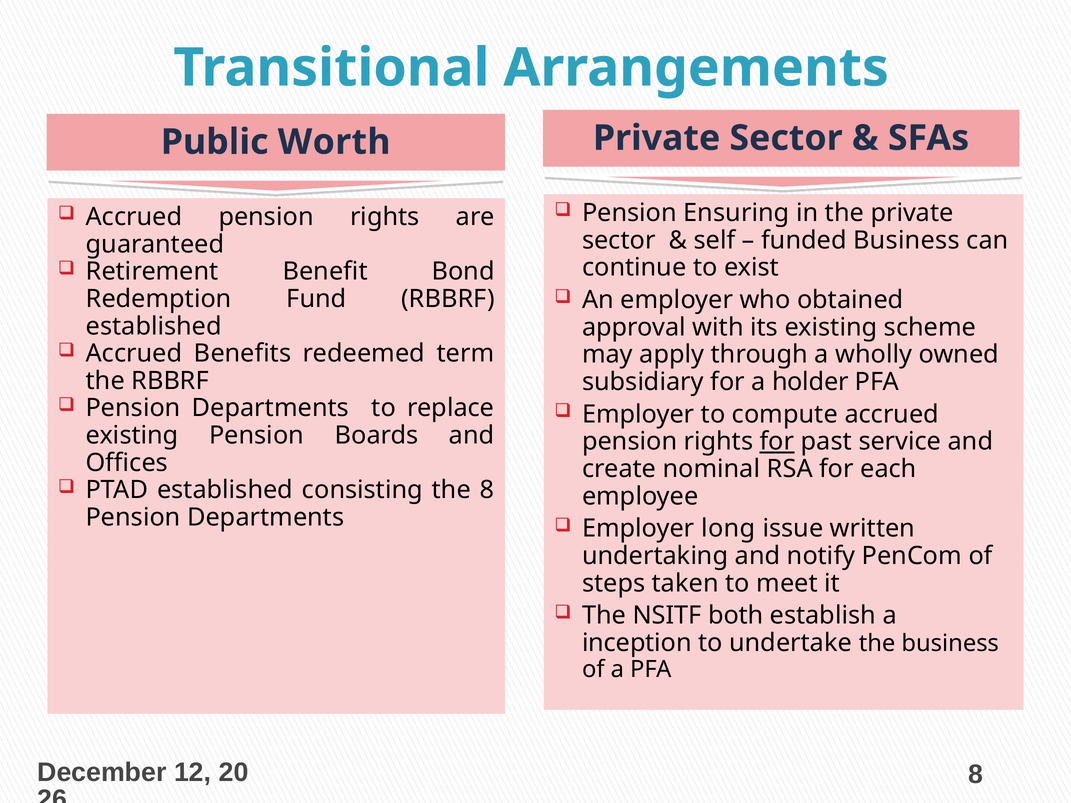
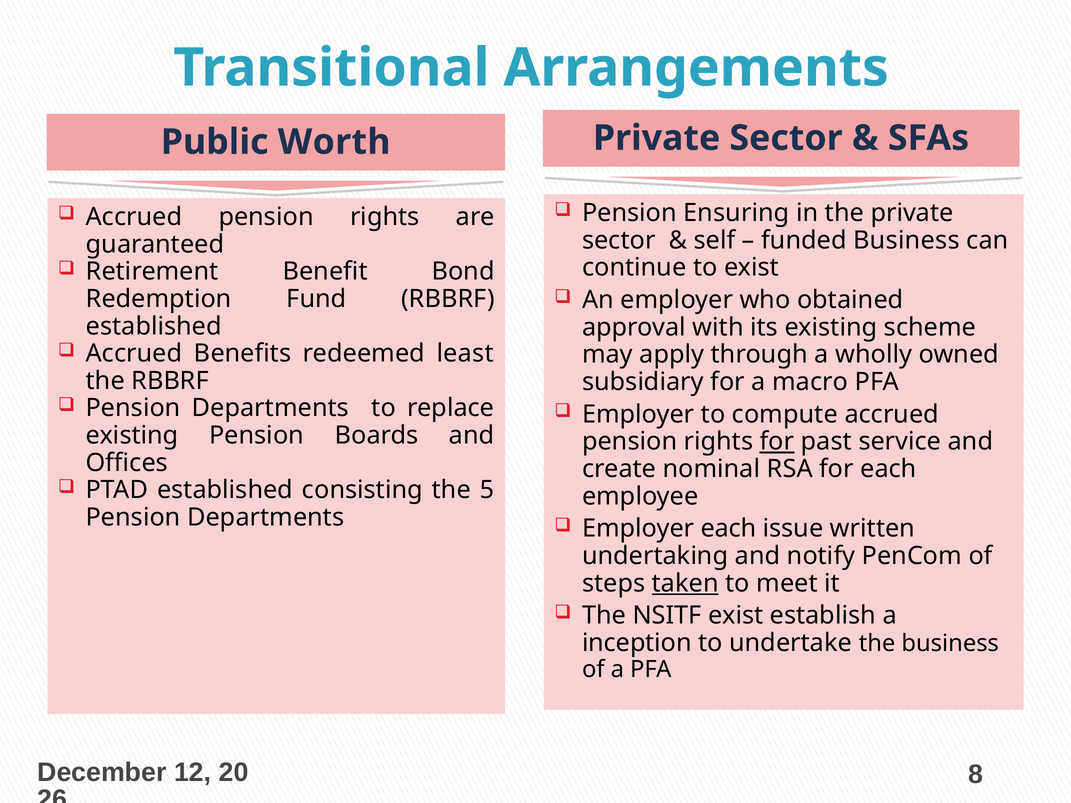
term: term -> least
holder: holder -> macro
the 8: 8 -> 5
Employer long: long -> each
taken underline: none -> present
NSITF both: both -> exist
